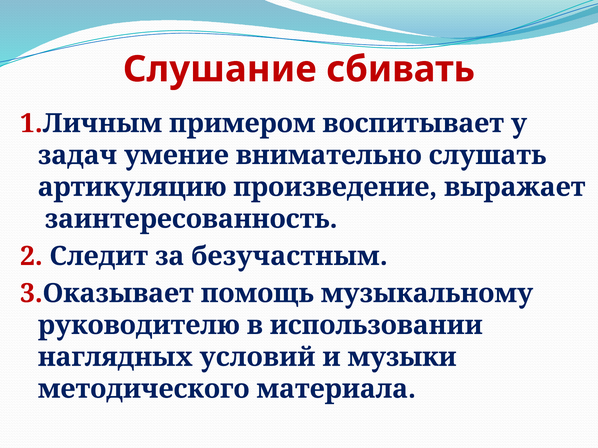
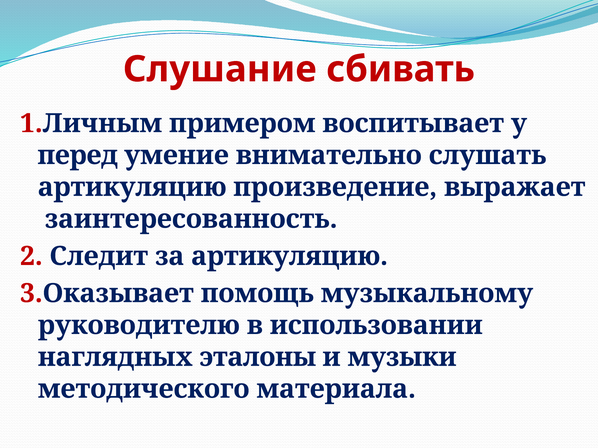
задач: задач -> перед
за безучастным: безучастным -> артикуляцию
условий: условий -> эталоны
